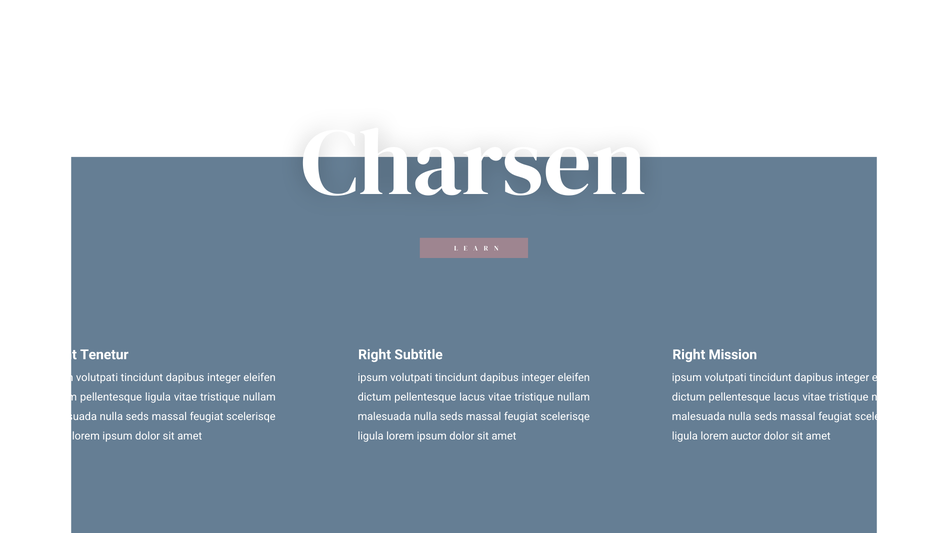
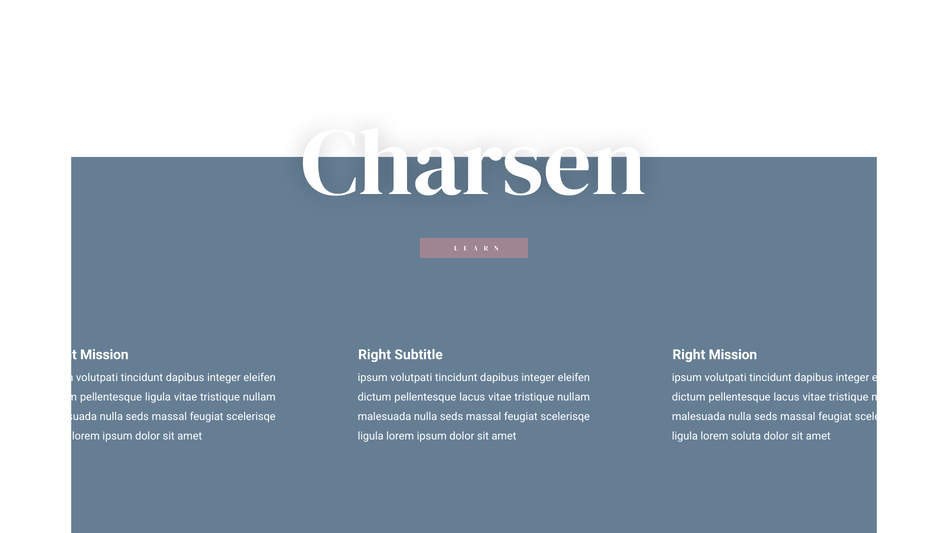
Tenetur at (104, 355): Tenetur -> Mission
auctor: auctor -> soluta
